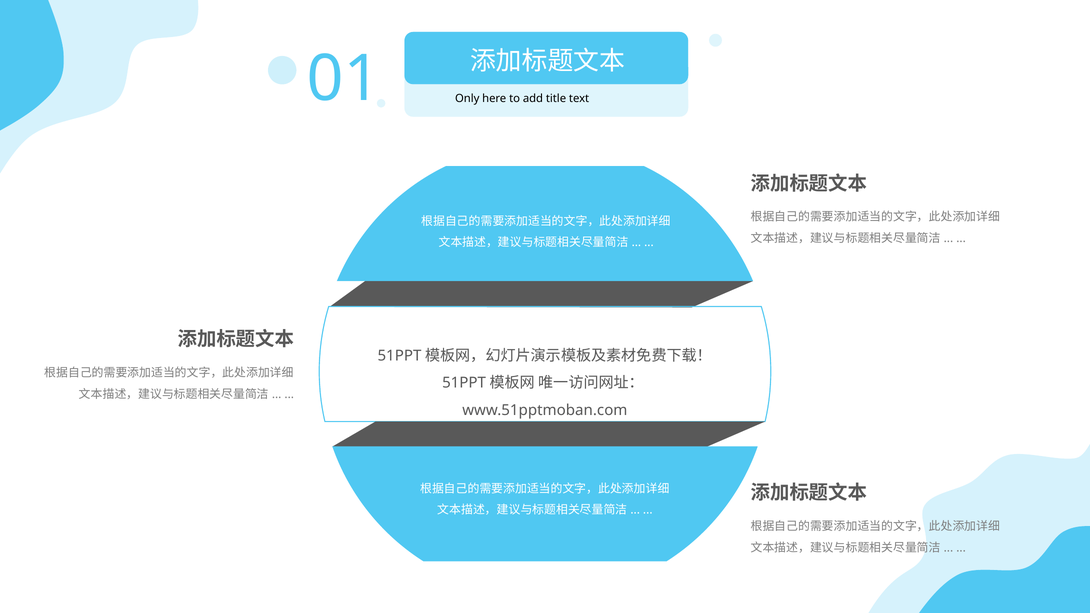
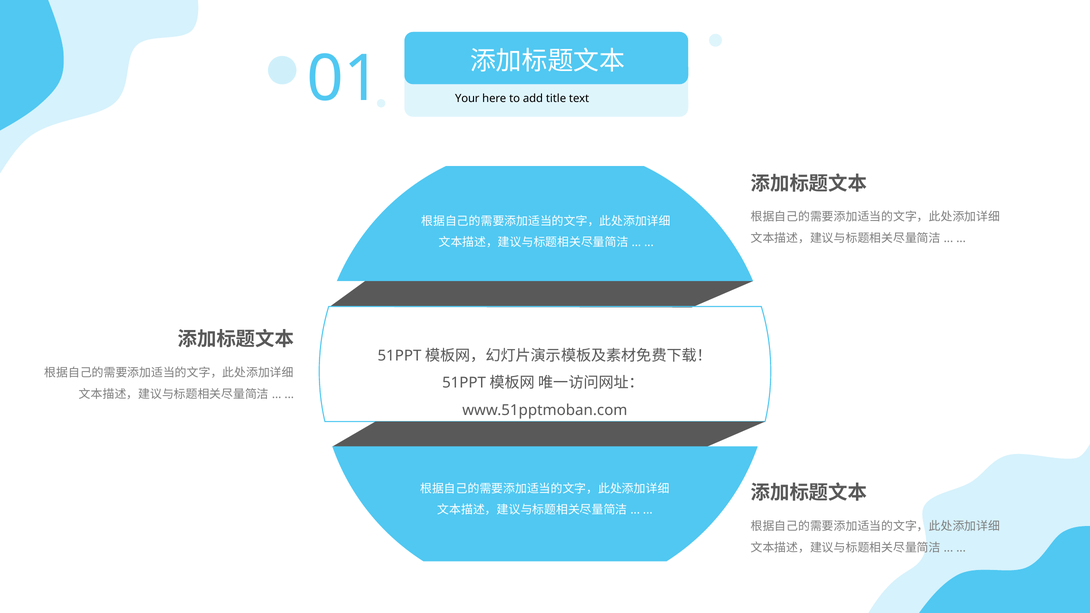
Only: Only -> Your
